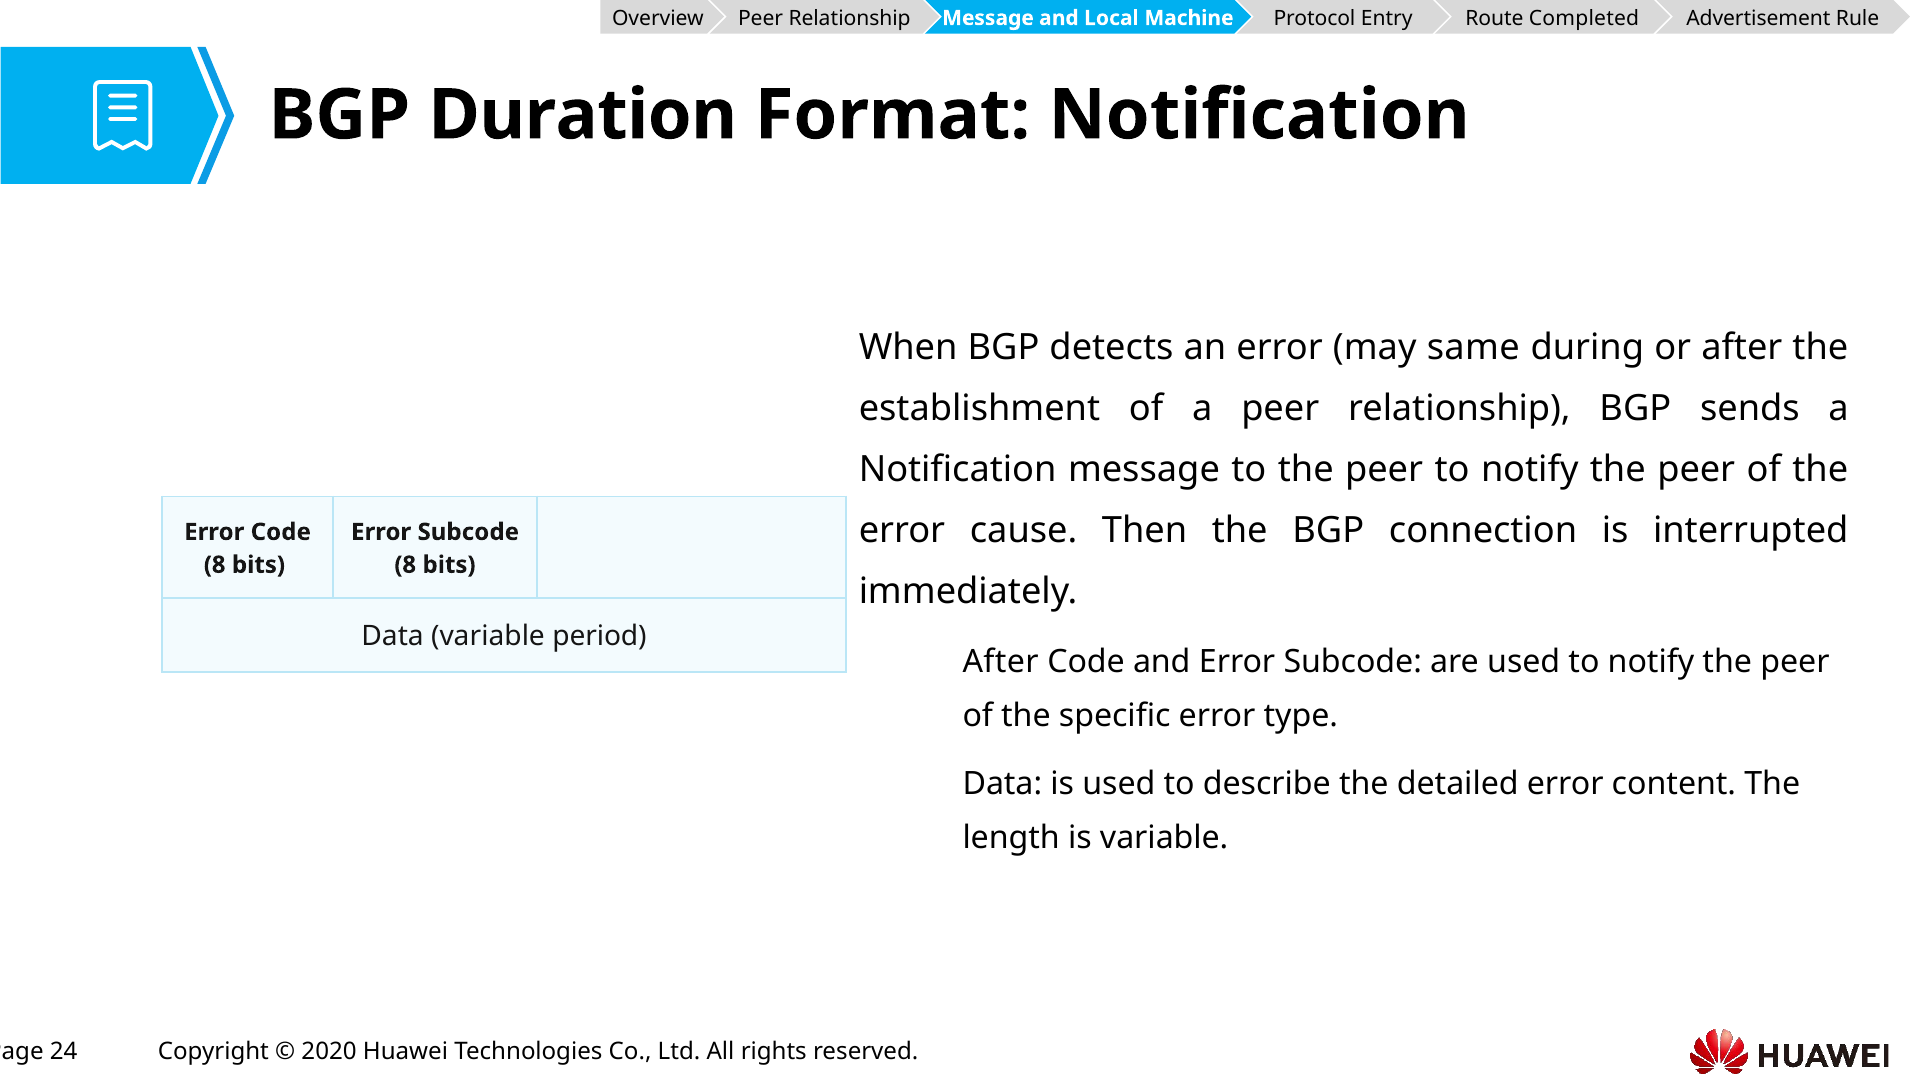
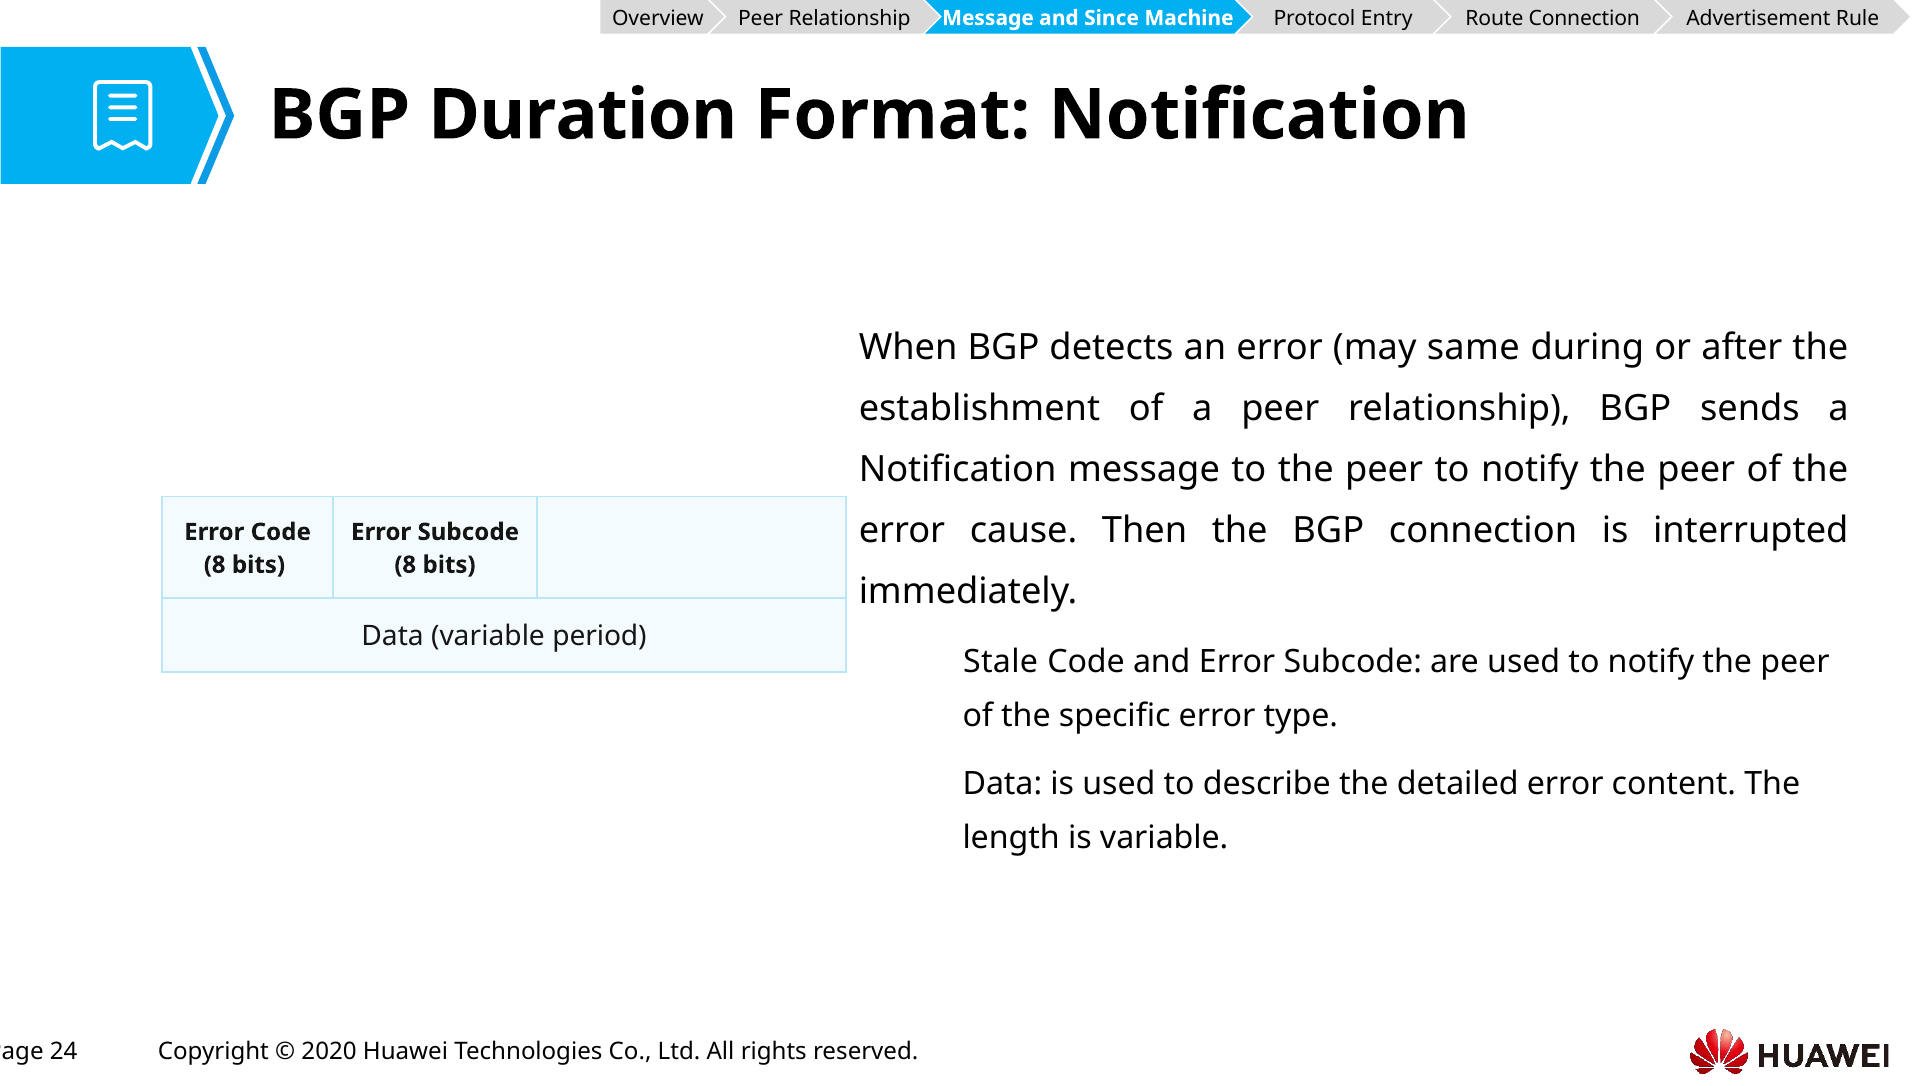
Route Completed: Completed -> Connection
Local: Local -> Since
After at (1001, 662): After -> Stale
